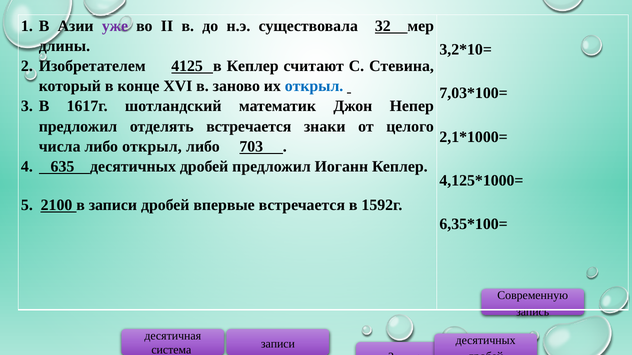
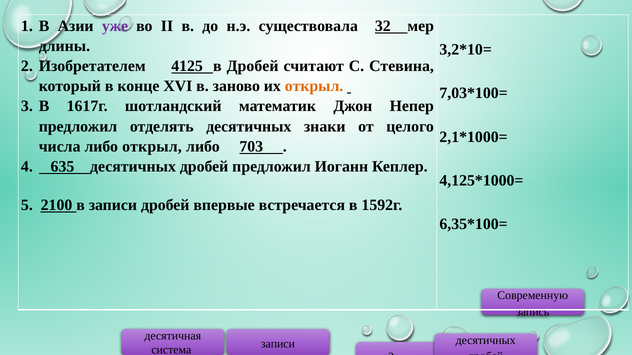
в Кеплер: Кеплер -> Дробей
открыл at (314, 86) colour: blue -> orange
отделять встречается: встречается -> десятичных
